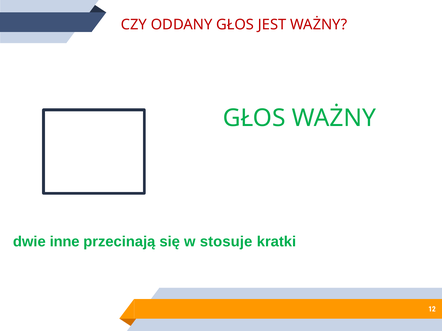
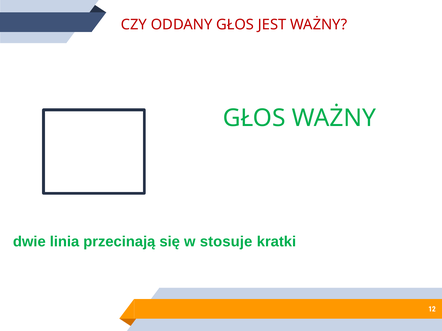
inne: inne -> linia
